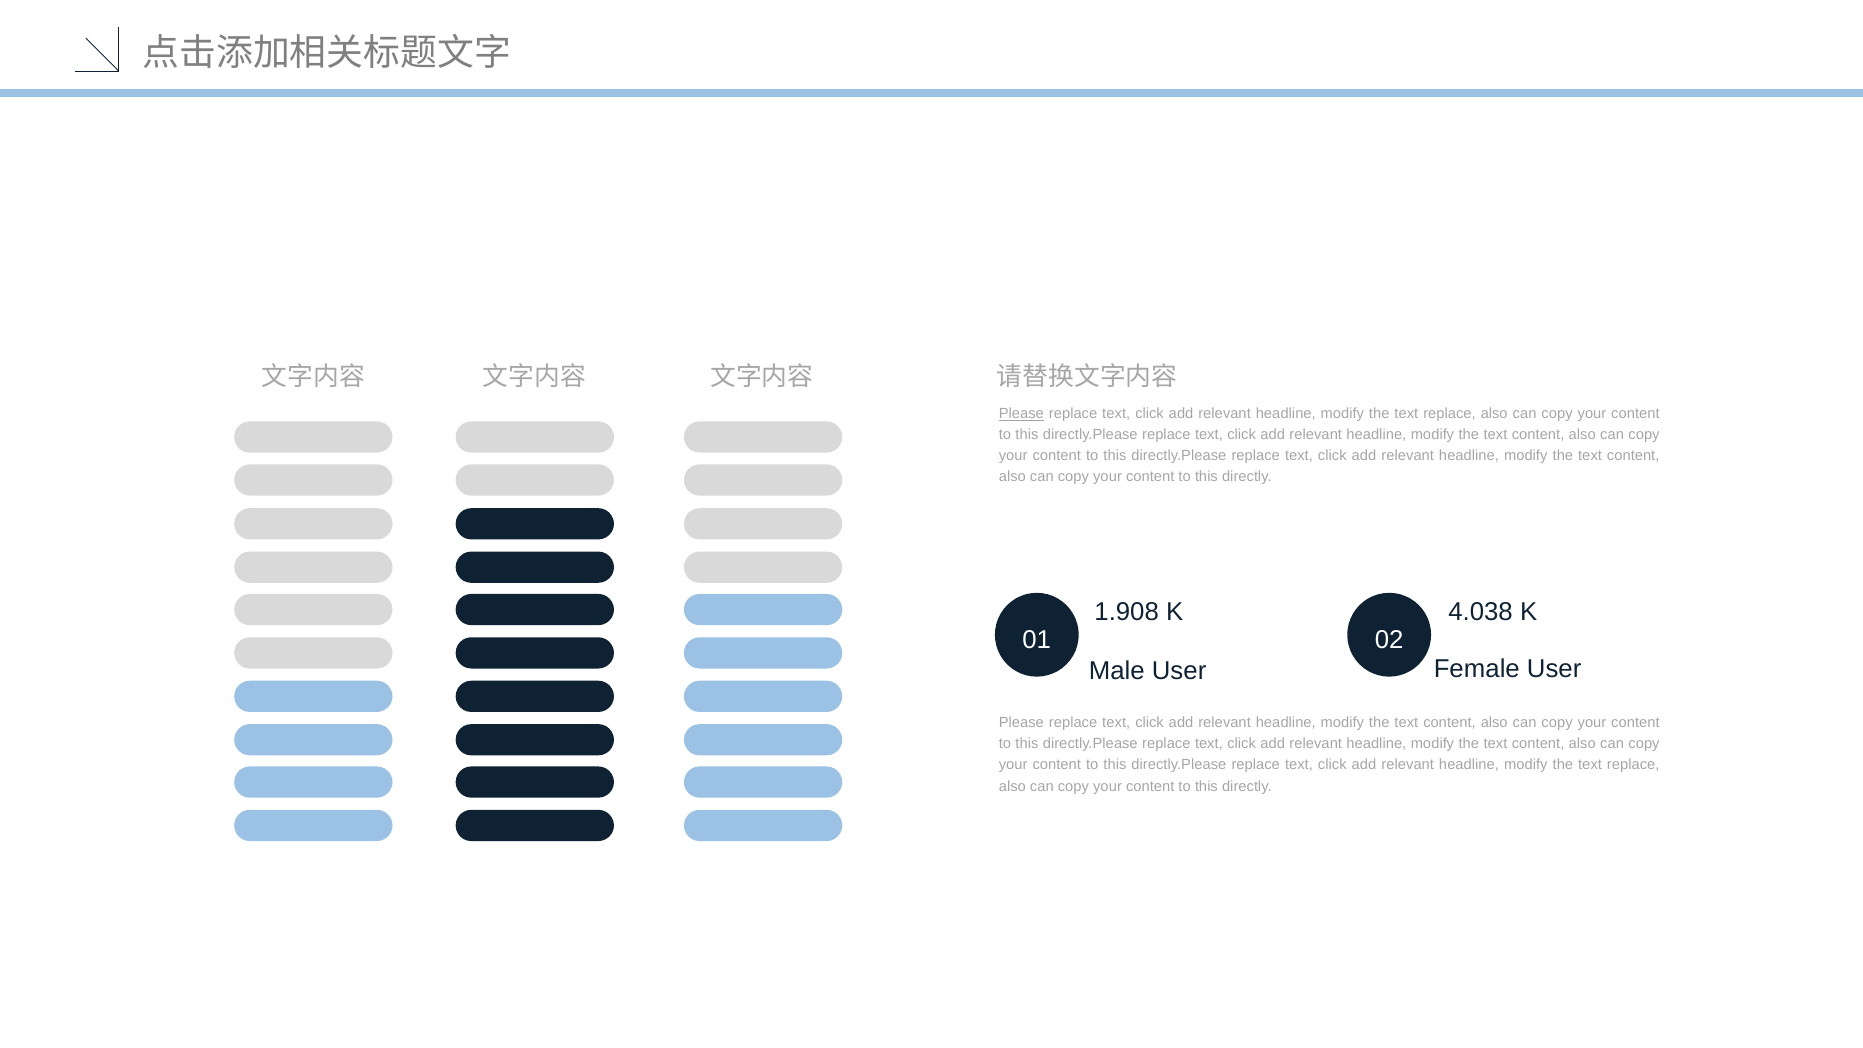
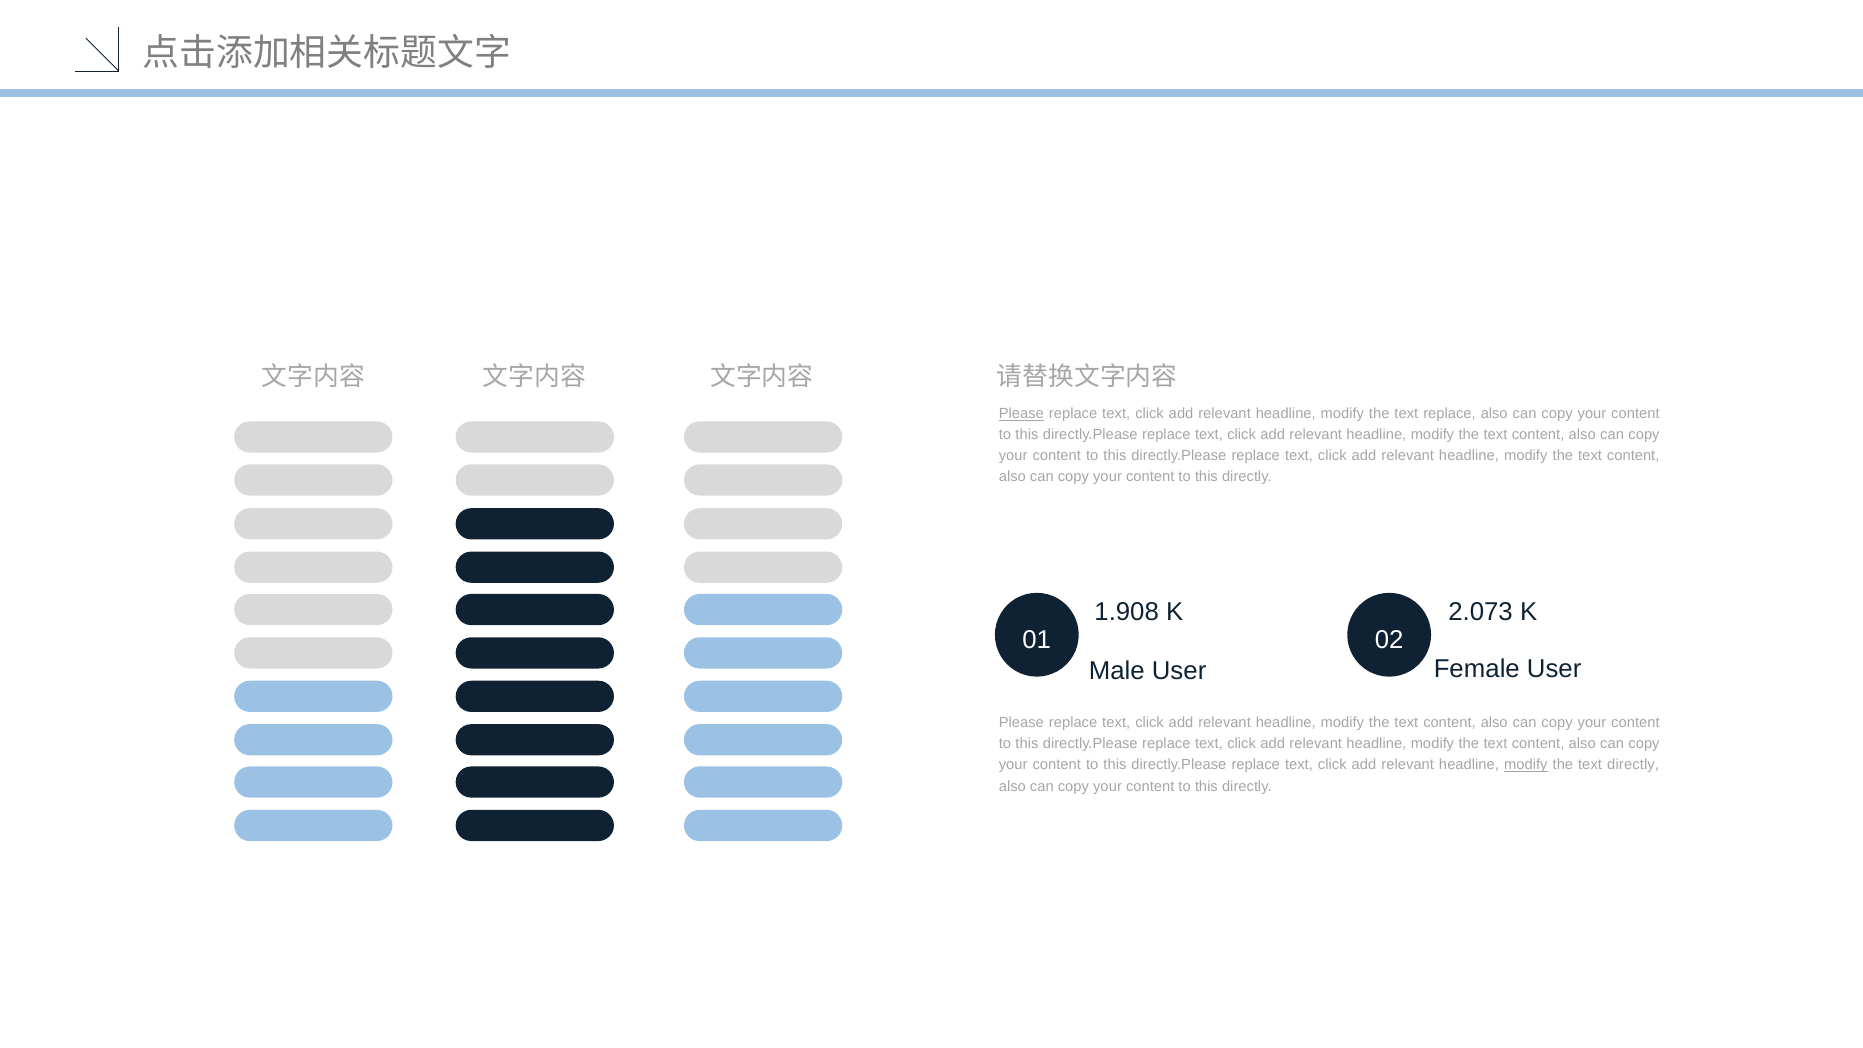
4.038: 4.038 -> 2.073
modify at (1526, 765) underline: none -> present
replace at (1633, 765): replace -> directly
